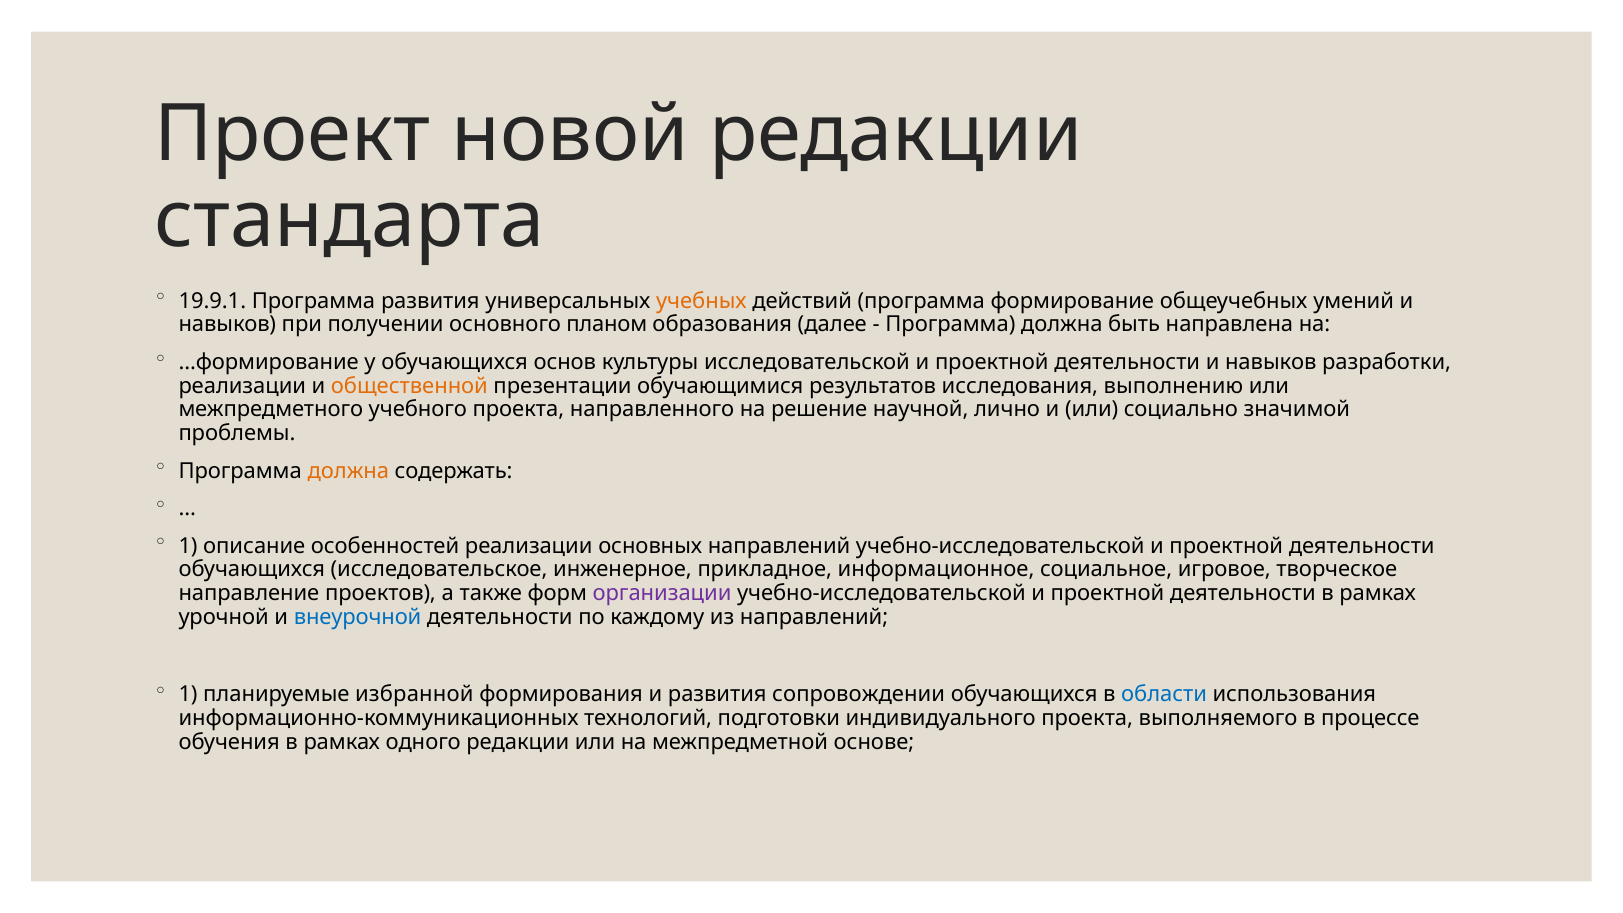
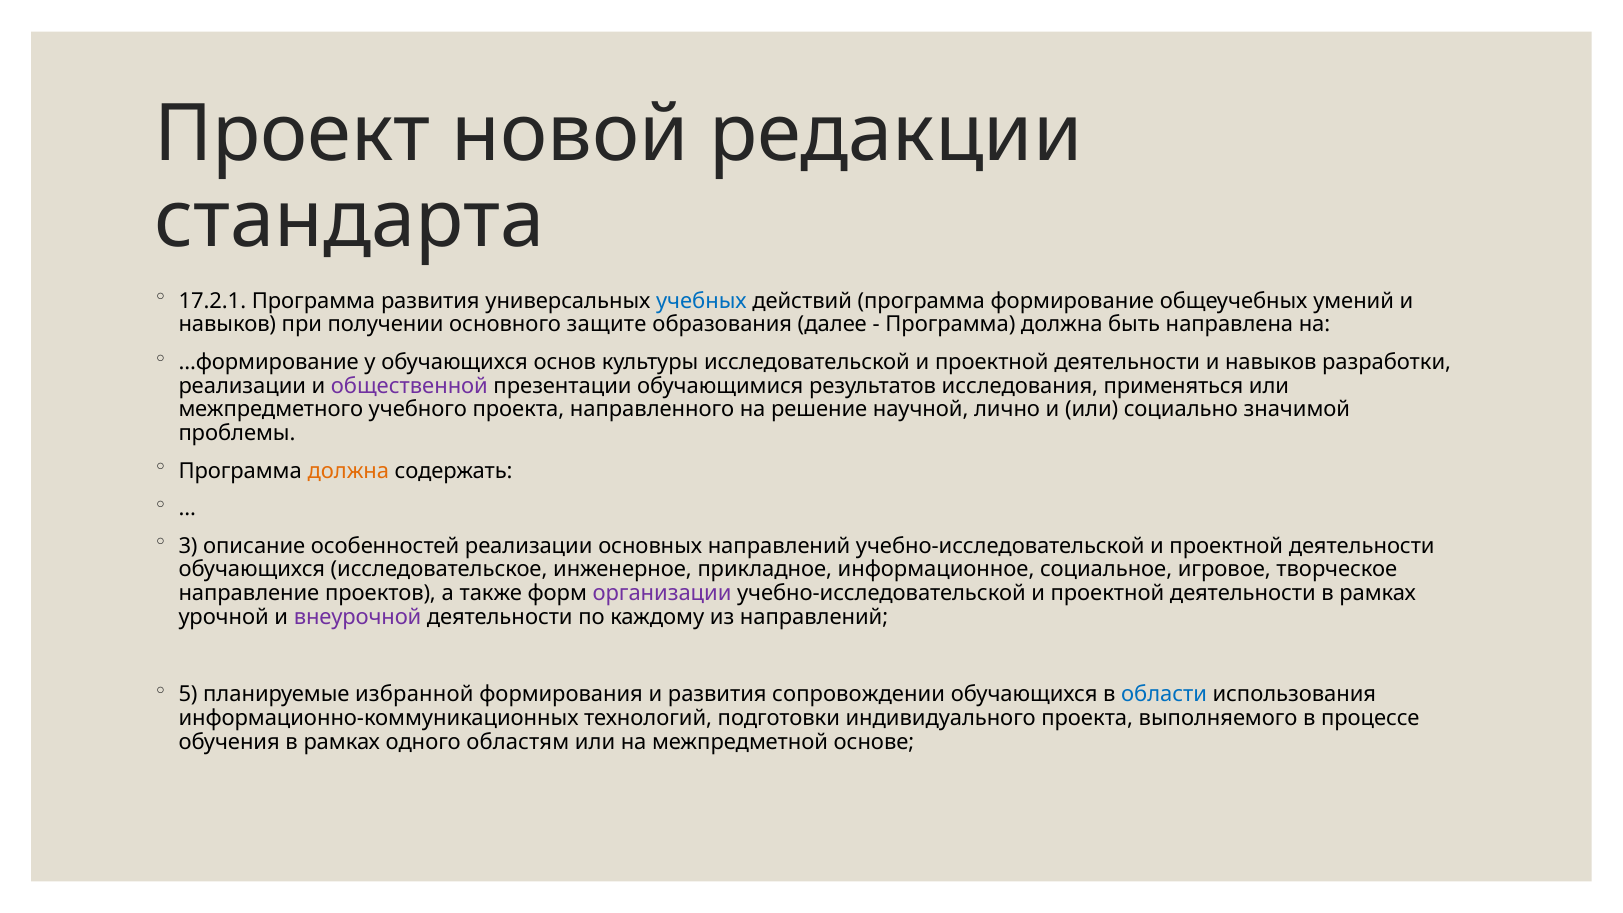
19.9.1: 19.9.1 -> 17.2.1
учебных colour: orange -> blue
планом: планом -> защите
общественной colour: orange -> purple
выполнению: выполнению -> применяться
1 at (188, 546): 1 -> 3
внеурочной colour: blue -> purple
1 at (188, 695): 1 -> 5
одного редакции: редакции -> областям
